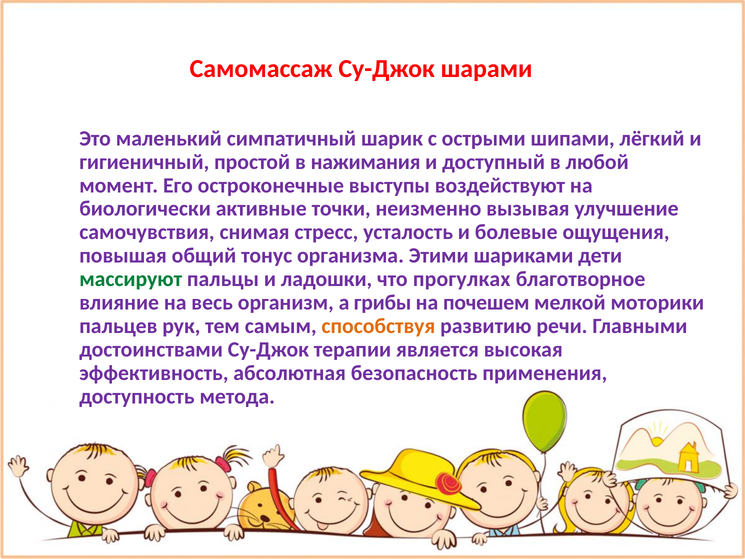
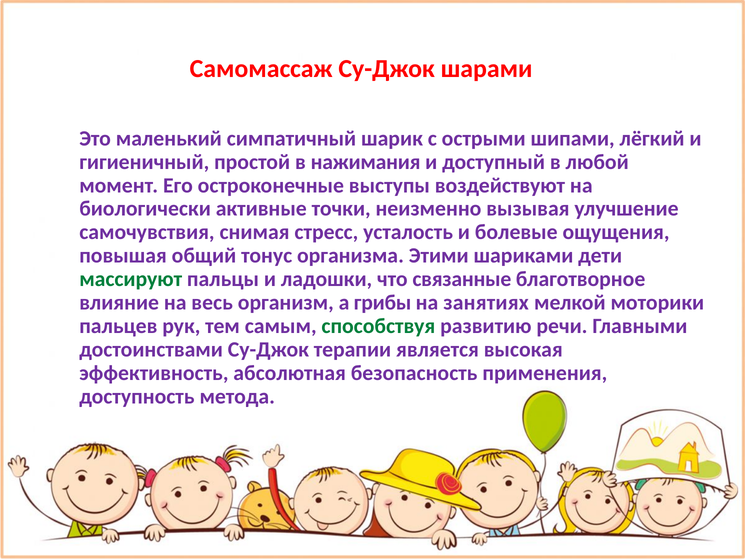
прогулках: прогулках -> связанные
почешем: почешем -> занятиях
способствуя colour: orange -> green
